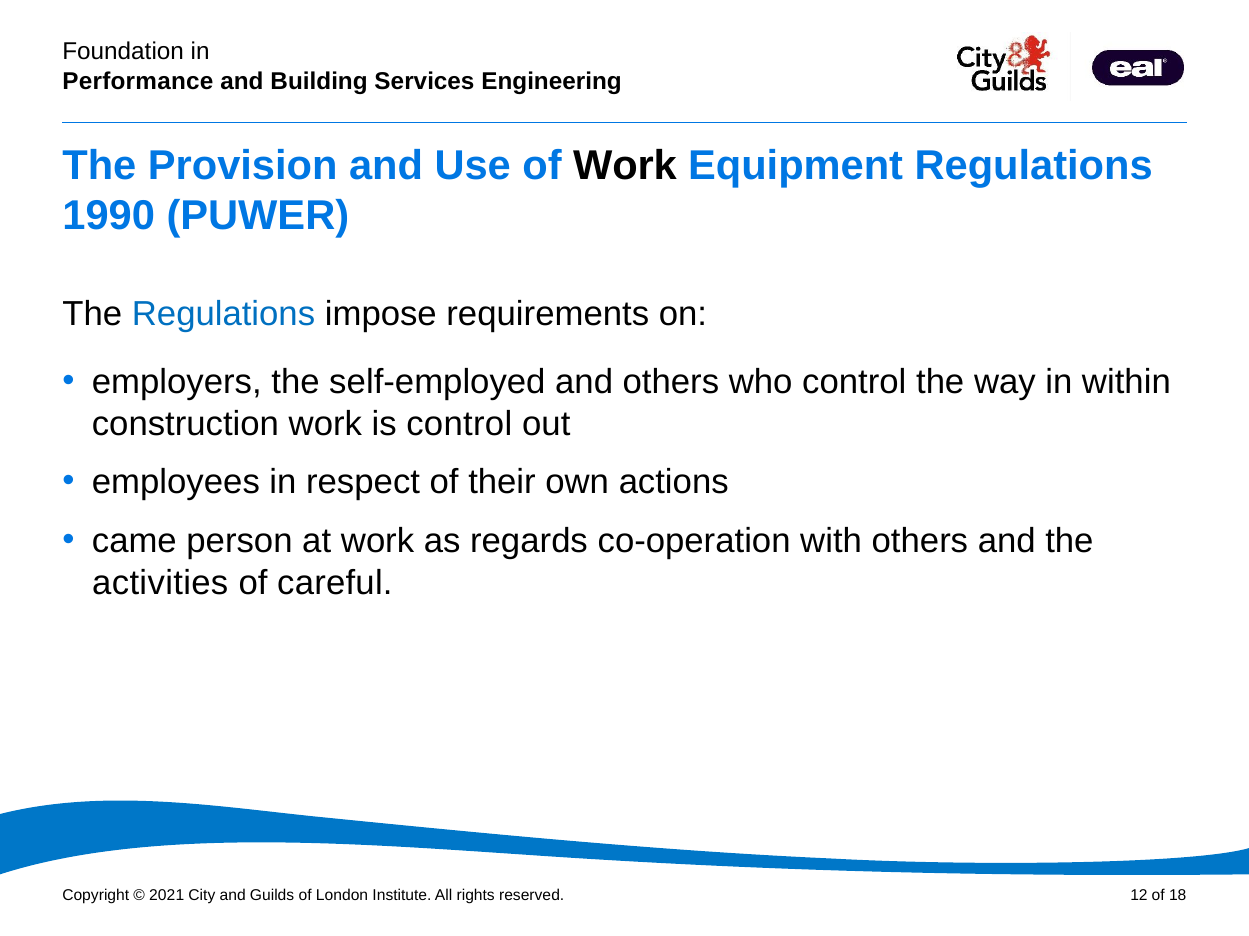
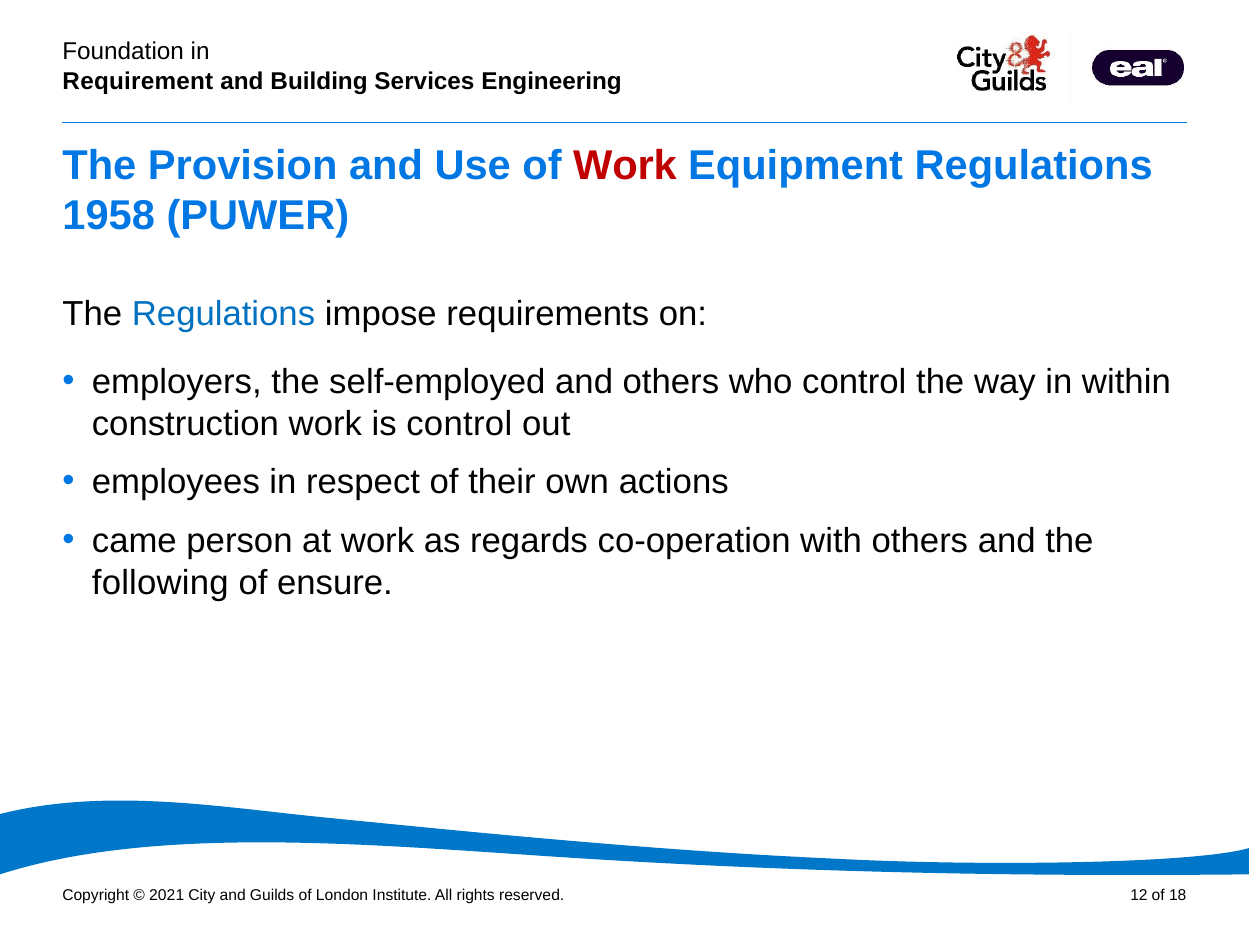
Performance: Performance -> Requirement
Work at (625, 166) colour: black -> red
1990: 1990 -> 1958
activities: activities -> following
careful: careful -> ensure
